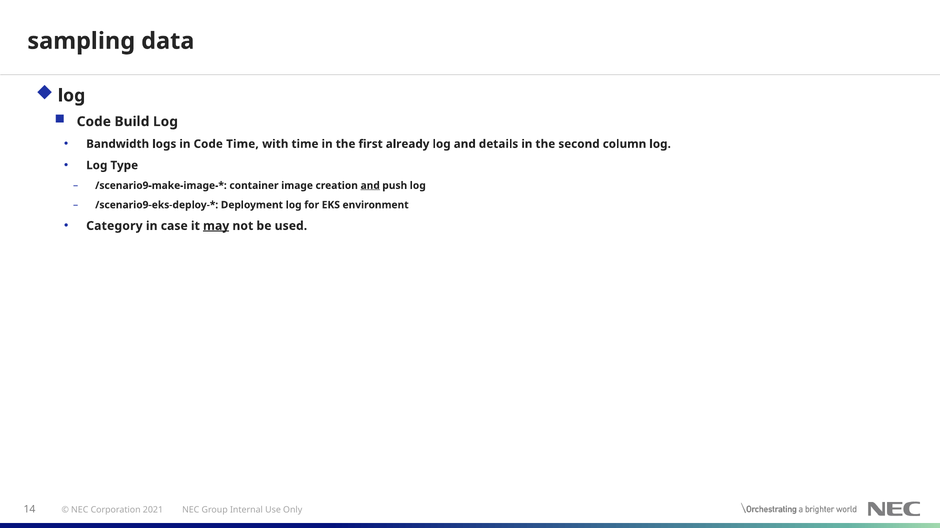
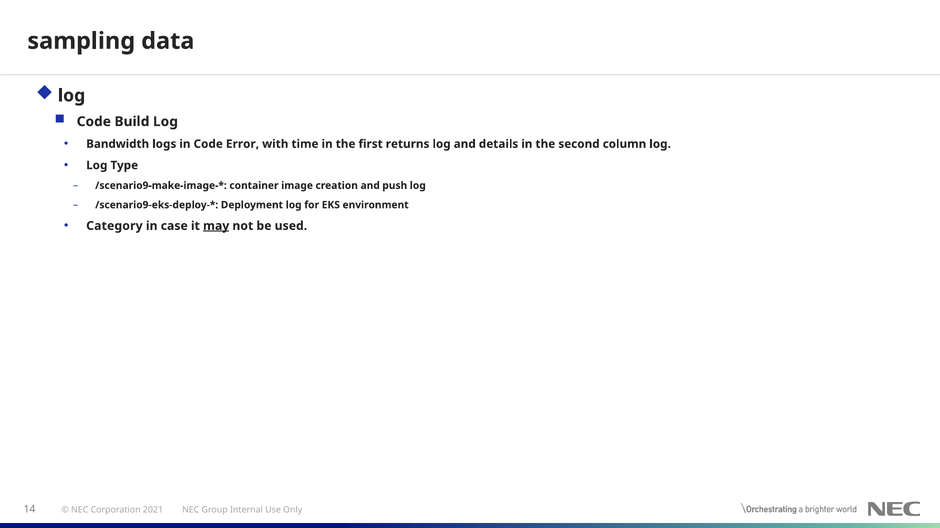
Code Time: Time -> Error
already: already -> returns
and at (370, 186) underline: present -> none
